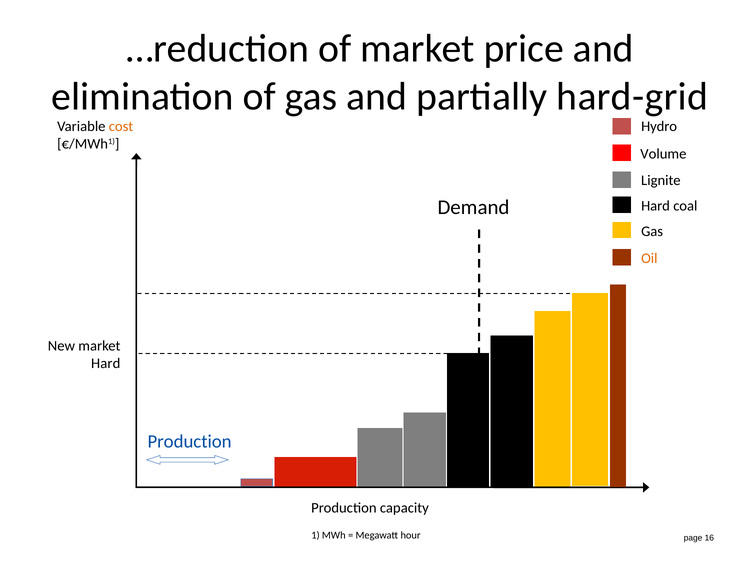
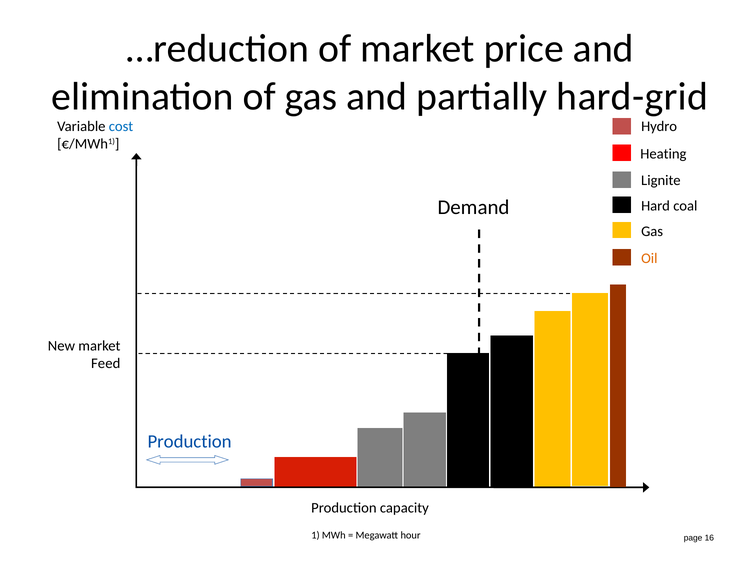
cost colour: orange -> blue
Volume: Volume -> Heating
Hard at (106, 363): Hard -> Feed
